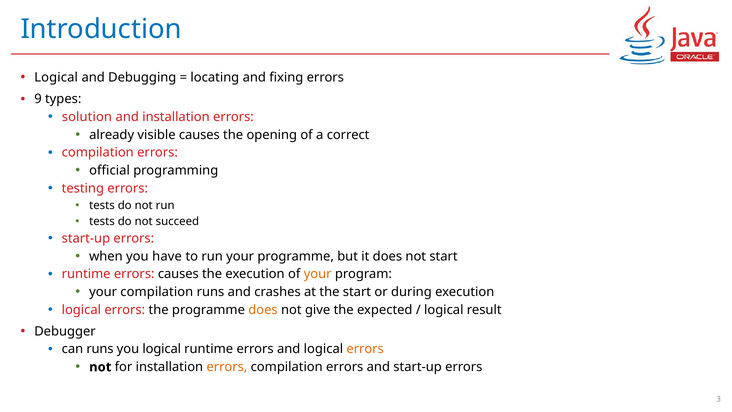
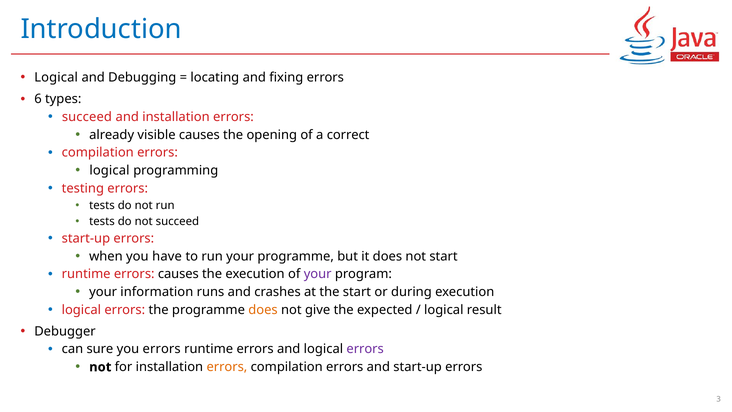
9: 9 -> 6
solution at (87, 117): solution -> succeed
official at (110, 170): official -> logical
your at (318, 274) colour: orange -> purple
your compilation: compilation -> information
can runs: runs -> sure
you logical: logical -> errors
errors at (365, 349) colour: orange -> purple
